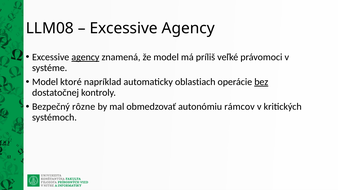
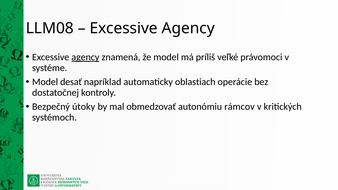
ktoré: ktoré -> desať
bez underline: present -> none
rôzne: rôzne -> útoky
